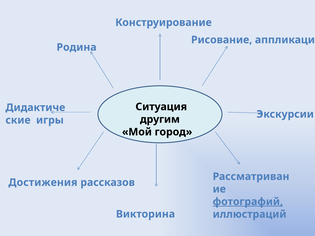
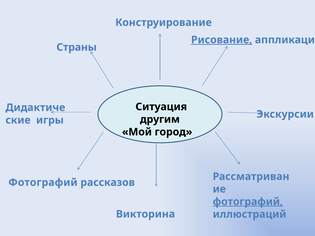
Рисование underline: none -> present
Родина: Родина -> Страны
Достижения at (43, 183): Достижения -> Фотографий
